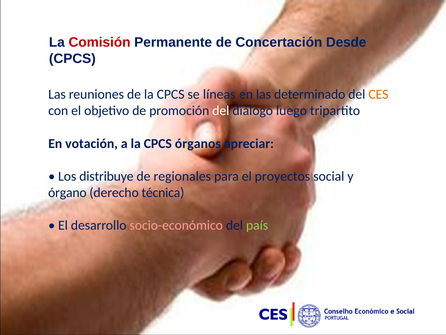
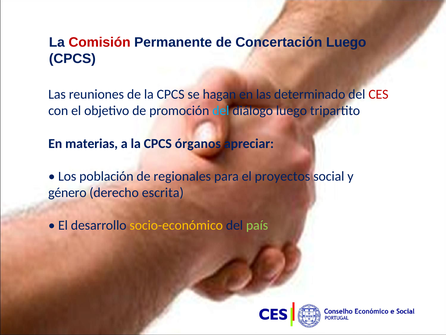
Concertación Desde: Desde -> Luego
líneas: líneas -> hagan
CES colour: orange -> red
del at (221, 111) colour: white -> light blue
votación: votación -> materias
distribuye: distribuye -> población
órgano: órgano -> género
técnica: técnica -> escrita
socio-económico colour: pink -> yellow
